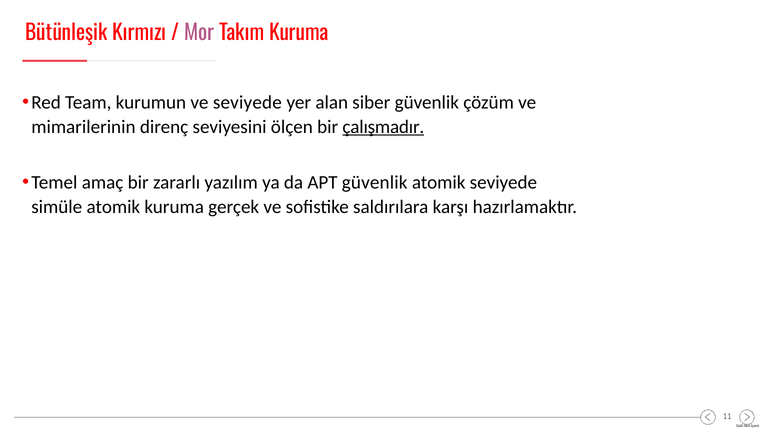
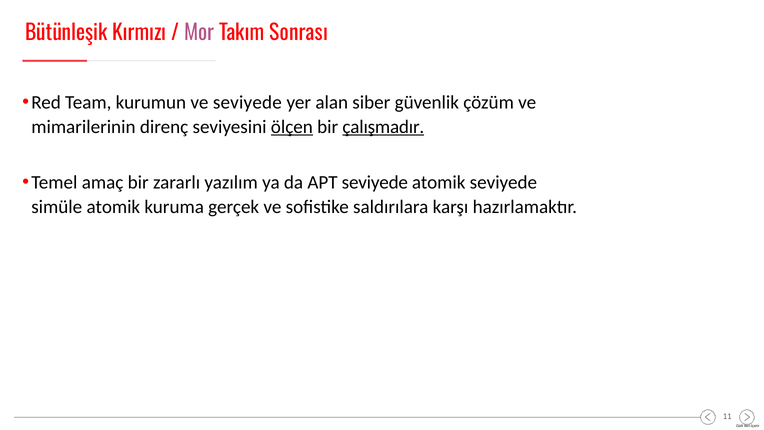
Takım Kuruma: Kuruma -> Sonrası
ölçen underline: none -> present
APT güvenlik: güvenlik -> seviyede
